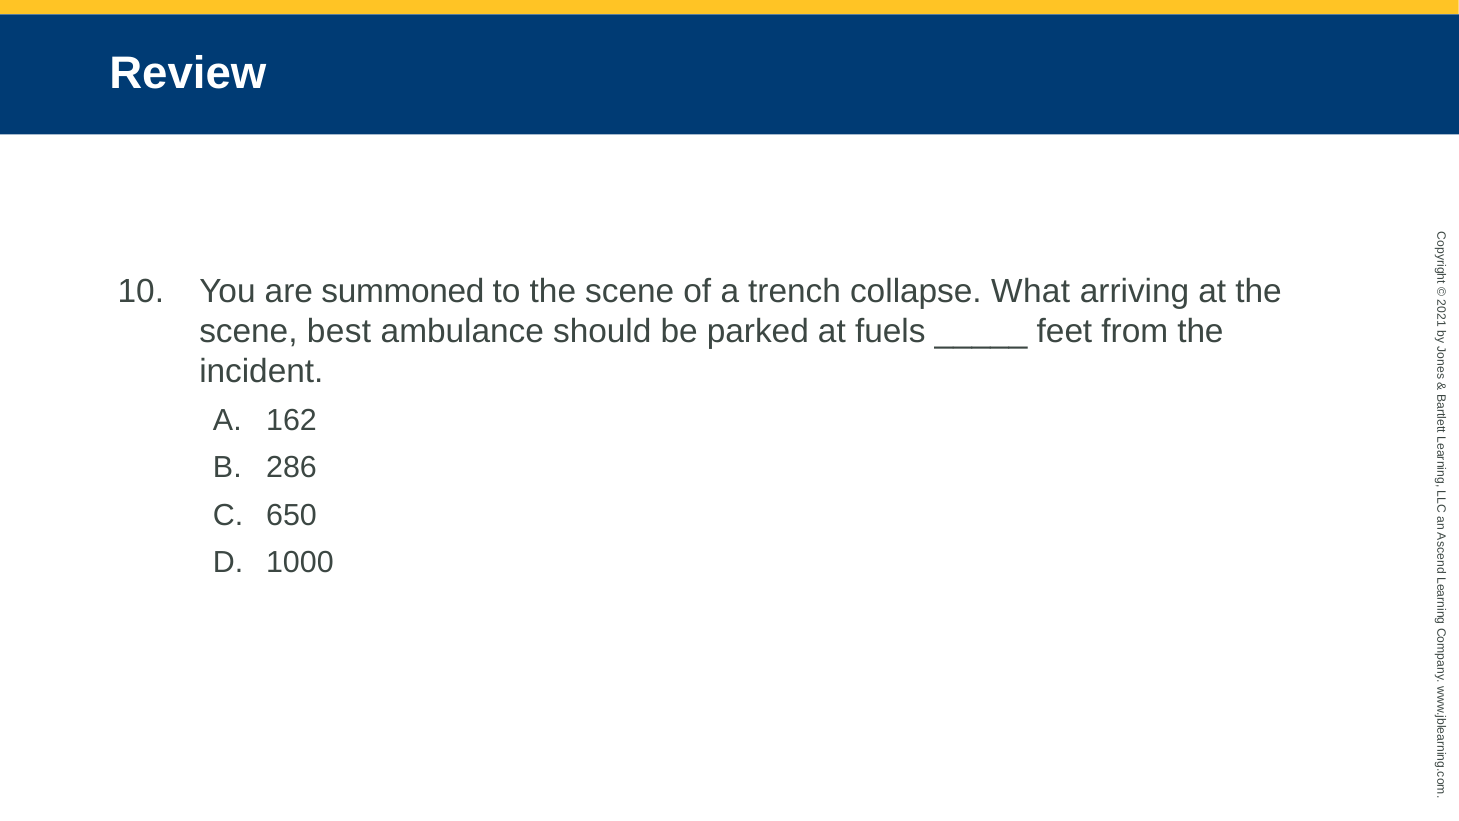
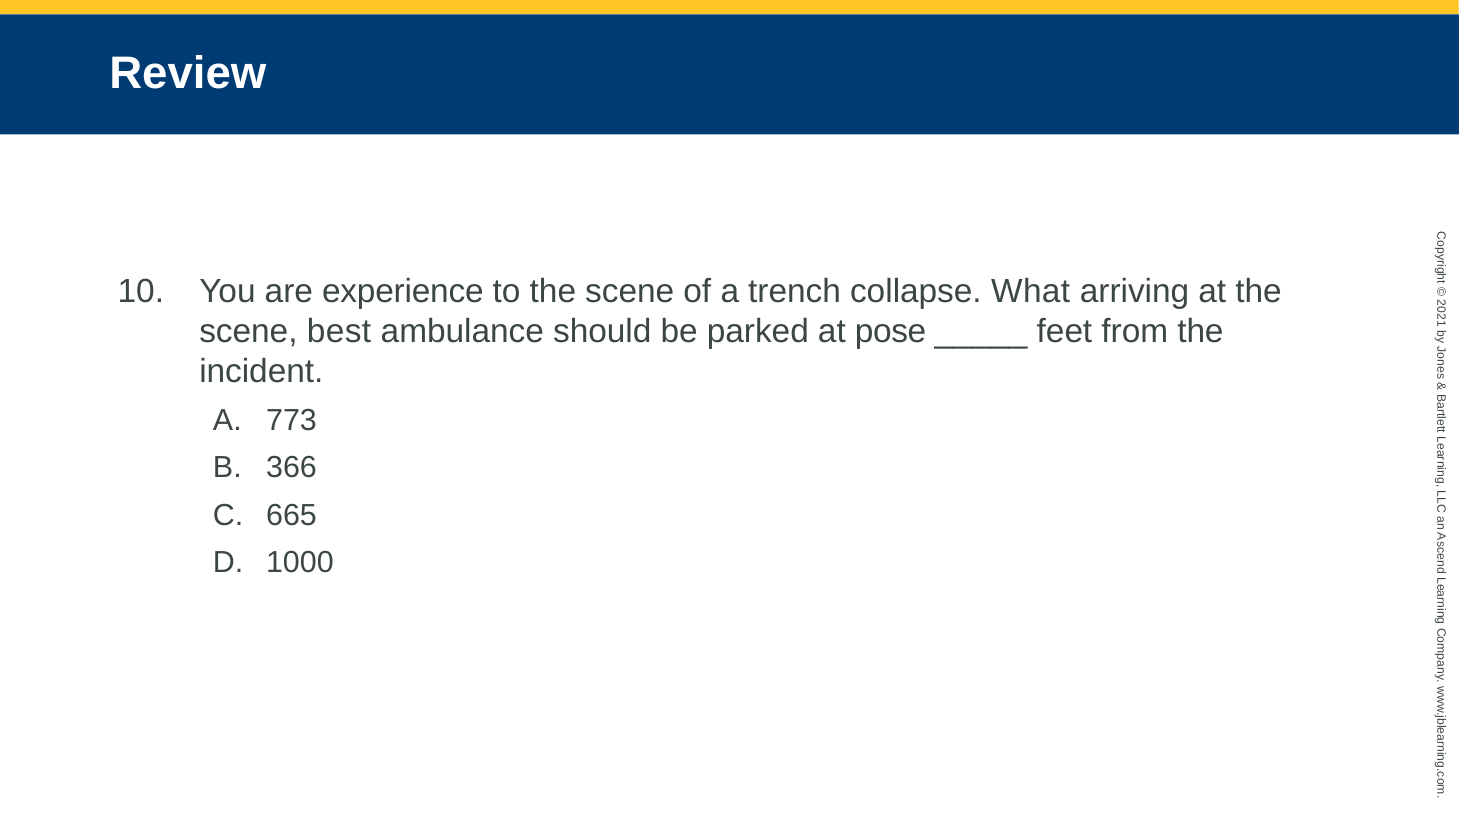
summoned: summoned -> experience
fuels: fuels -> pose
162: 162 -> 773
286: 286 -> 366
650: 650 -> 665
